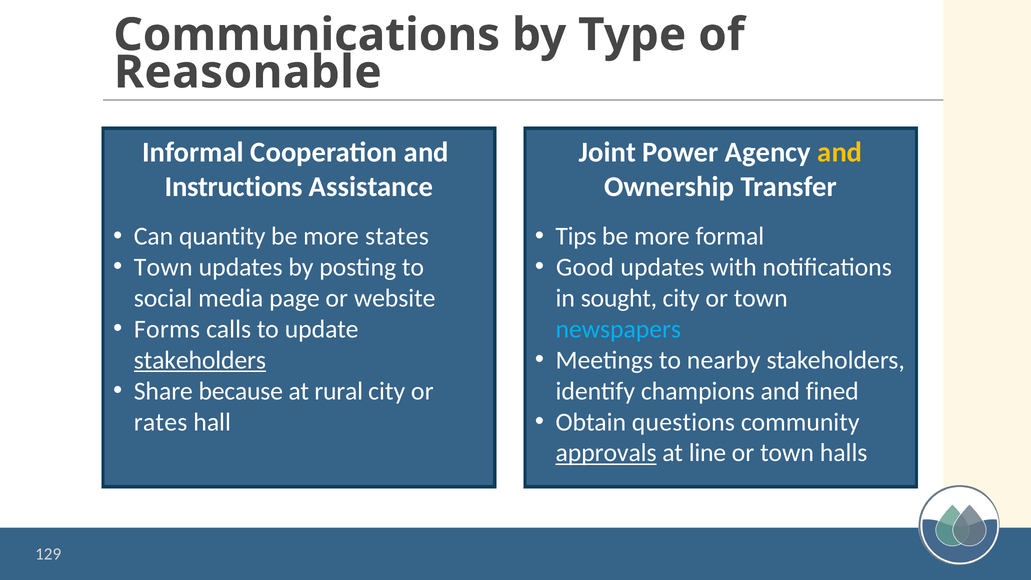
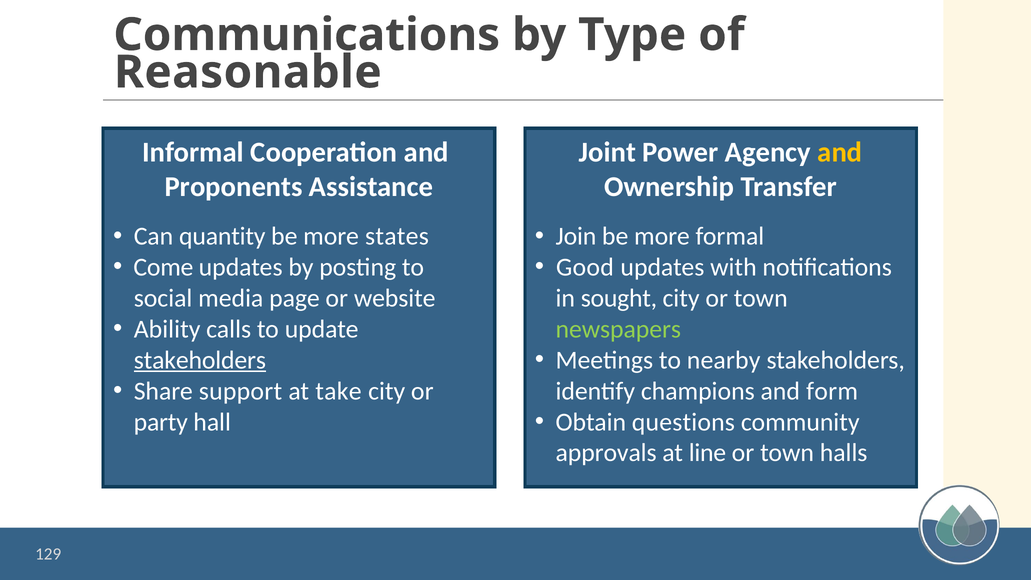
Instructions: Instructions -> Proponents
Tips: Tips -> Join
Town at (163, 267): Town -> Come
Forms: Forms -> Ability
newspapers colour: light blue -> light green
because: because -> support
rural: rural -> take
fined: fined -> form
rates: rates -> party
approvals underline: present -> none
